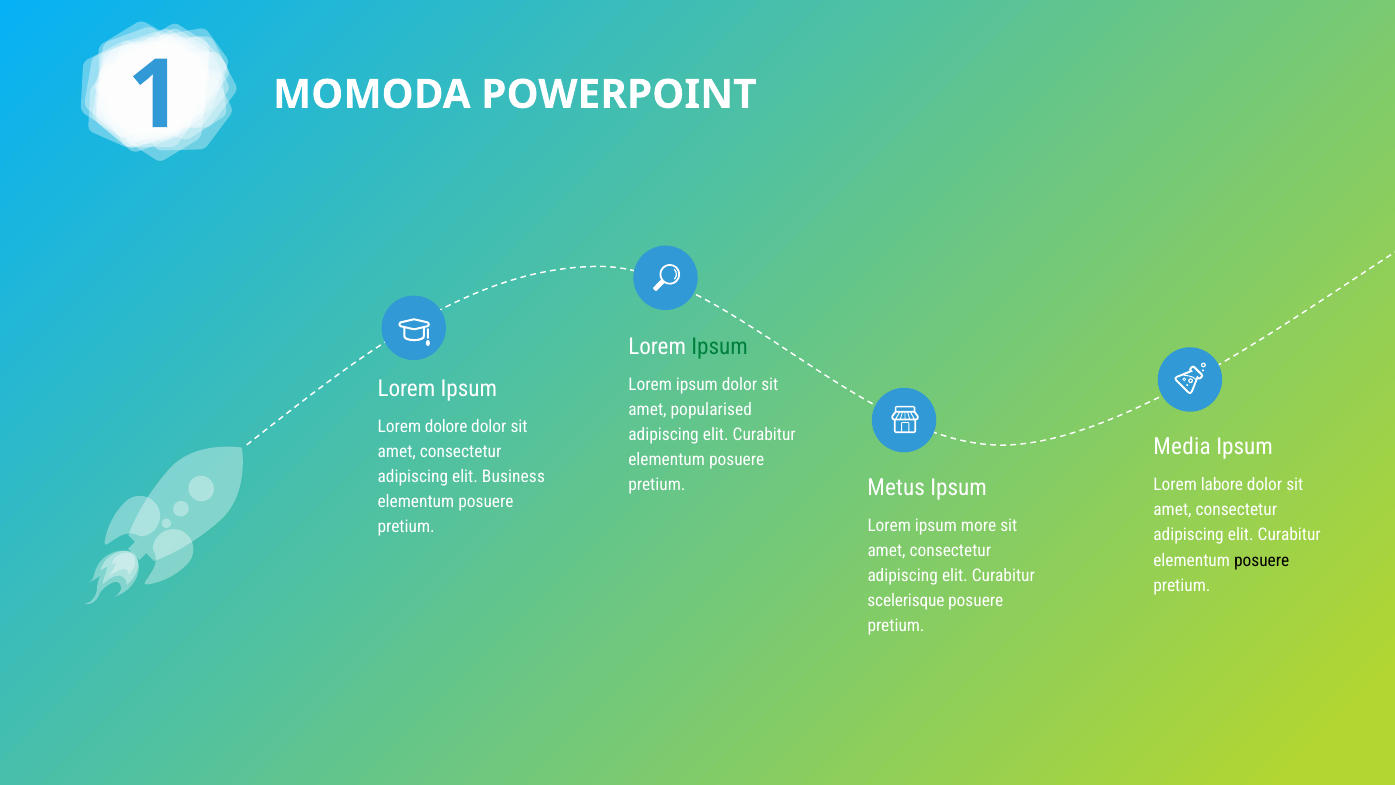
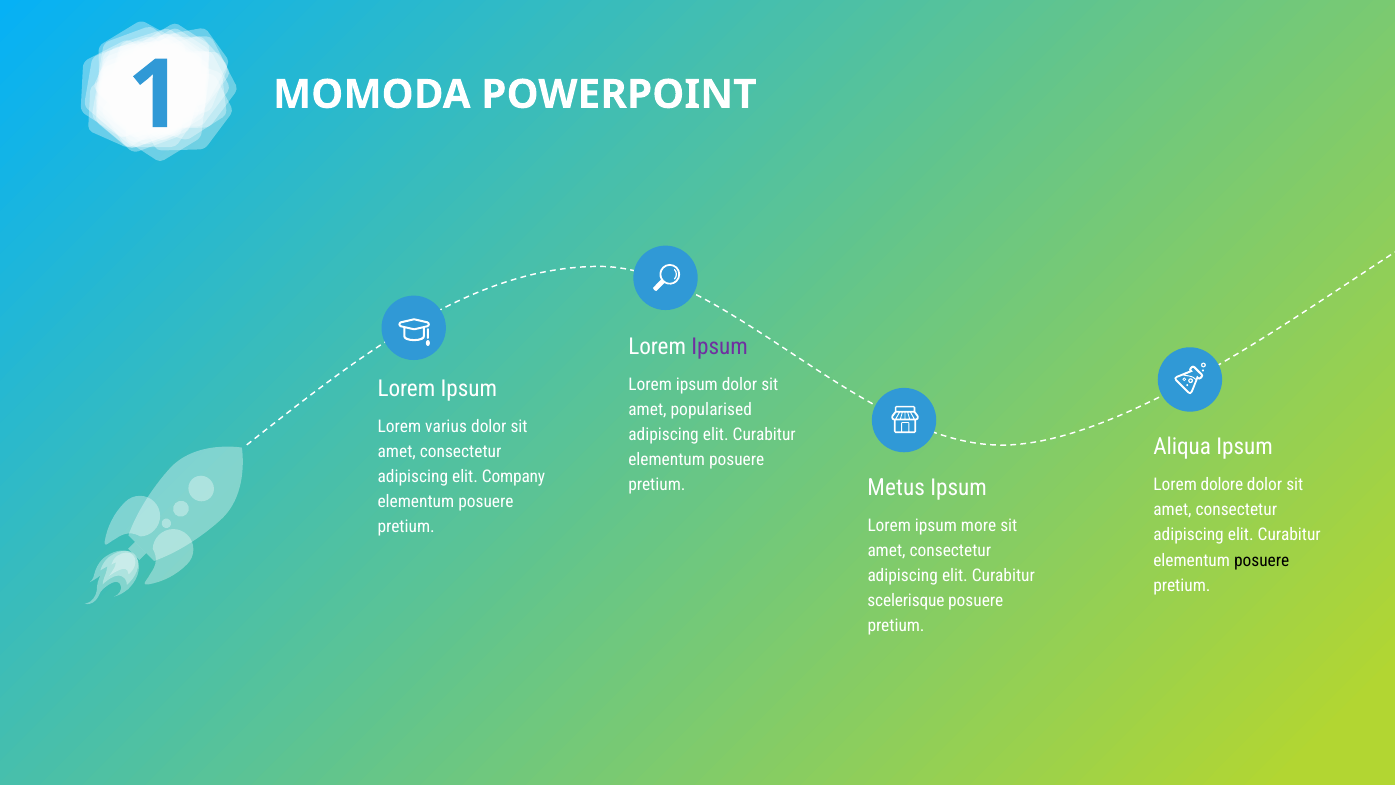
Ipsum at (720, 347) colour: green -> purple
dolore: dolore -> varius
Media: Media -> Aliqua
Business: Business -> Company
labore: labore -> dolore
